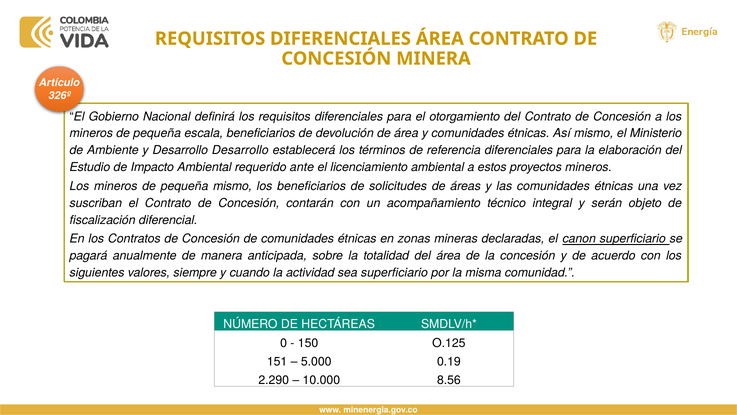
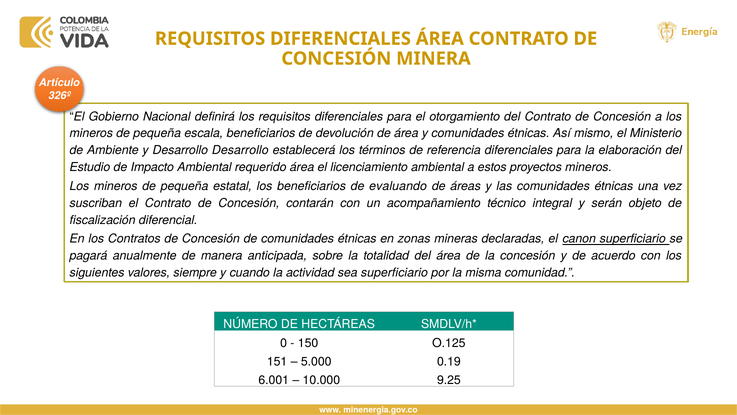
requerido ante: ante -> área
pequeña mismo: mismo -> estatal
solicitudes: solicitudes -> evaluando
2.290: 2.290 -> 6.001
8.56: 8.56 -> 9.25
